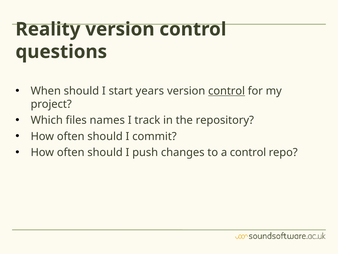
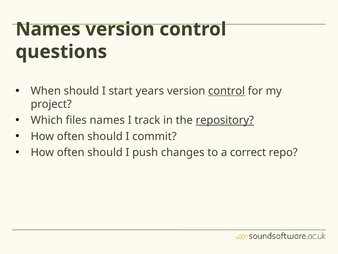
Reality at (48, 29): Reality -> Names
repository underline: none -> present
a control: control -> correct
